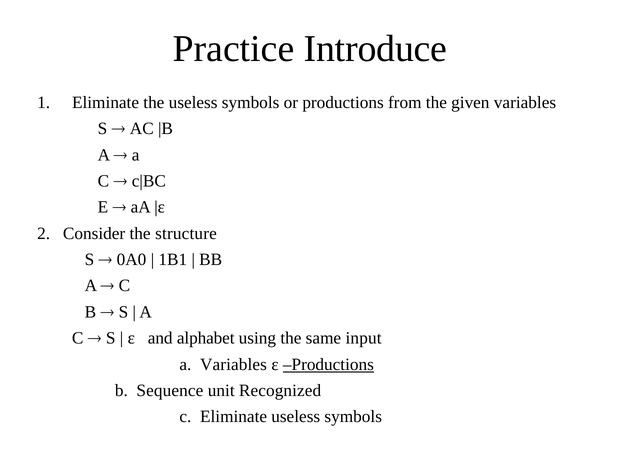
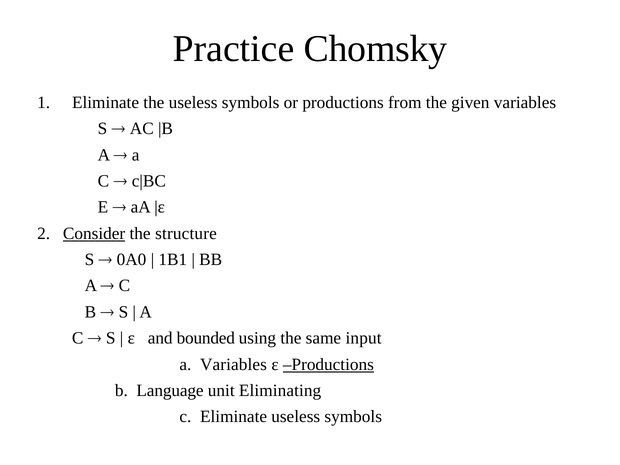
Introduce: Introduce -> Chomsky
Consider underline: none -> present
alphabet: alphabet -> bounded
Sequence: Sequence -> Language
Recognized: Recognized -> Eliminating
